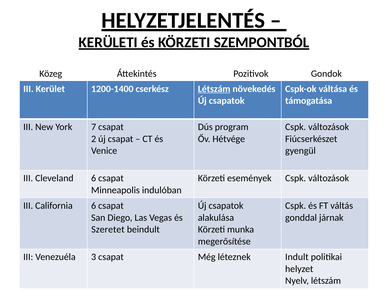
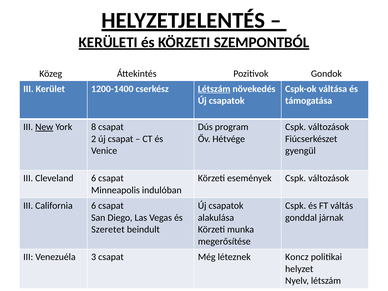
New underline: none -> present
7: 7 -> 8
Indult: Indult -> Koncz
